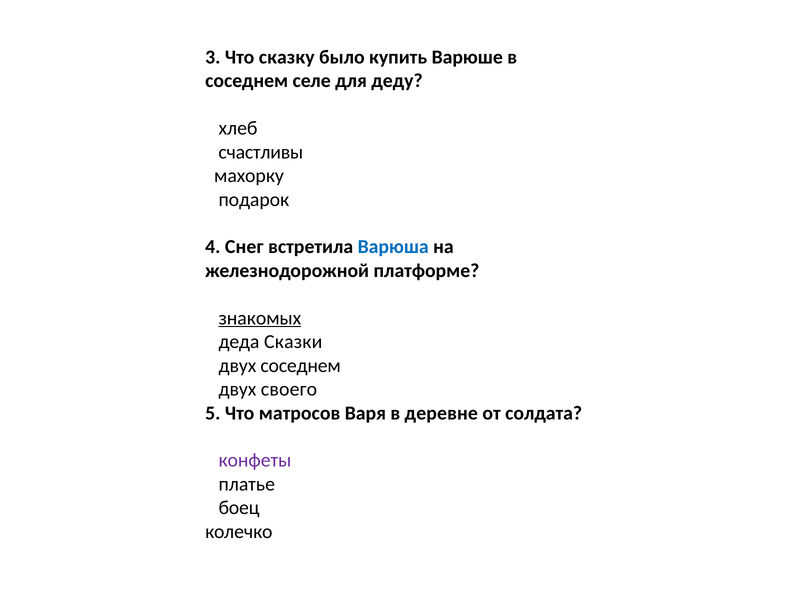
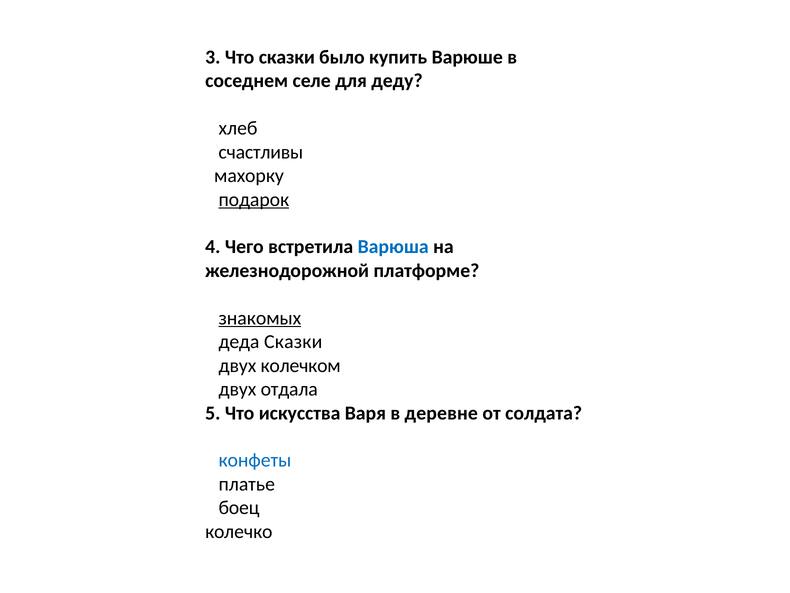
Что сказку: сказку -> сказки
подарок underline: none -> present
Снег: Снег -> Чего
двух соседнем: соседнем -> колечком
своего: своего -> отдала
матросов: матросов -> искусства
конфеты colour: purple -> blue
